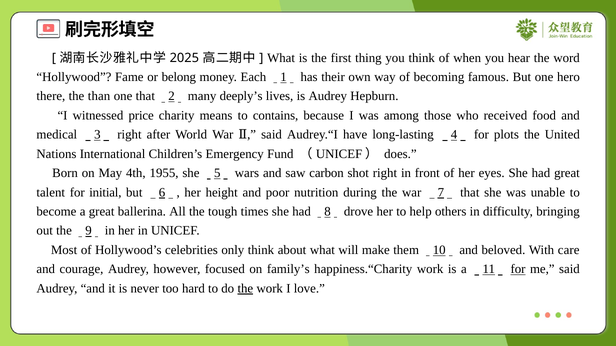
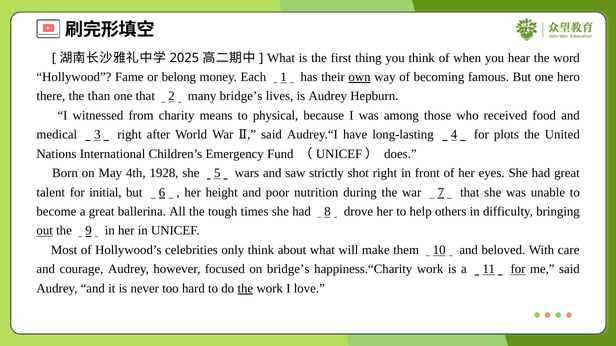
own underline: none -> present
many deeply’s: deeply’s -> bridge’s
price: price -> from
contains: contains -> physical
1955: 1955 -> 1928
carbon: carbon -> strictly
out underline: none -> present
on family’s: family’s -> bridge’s
